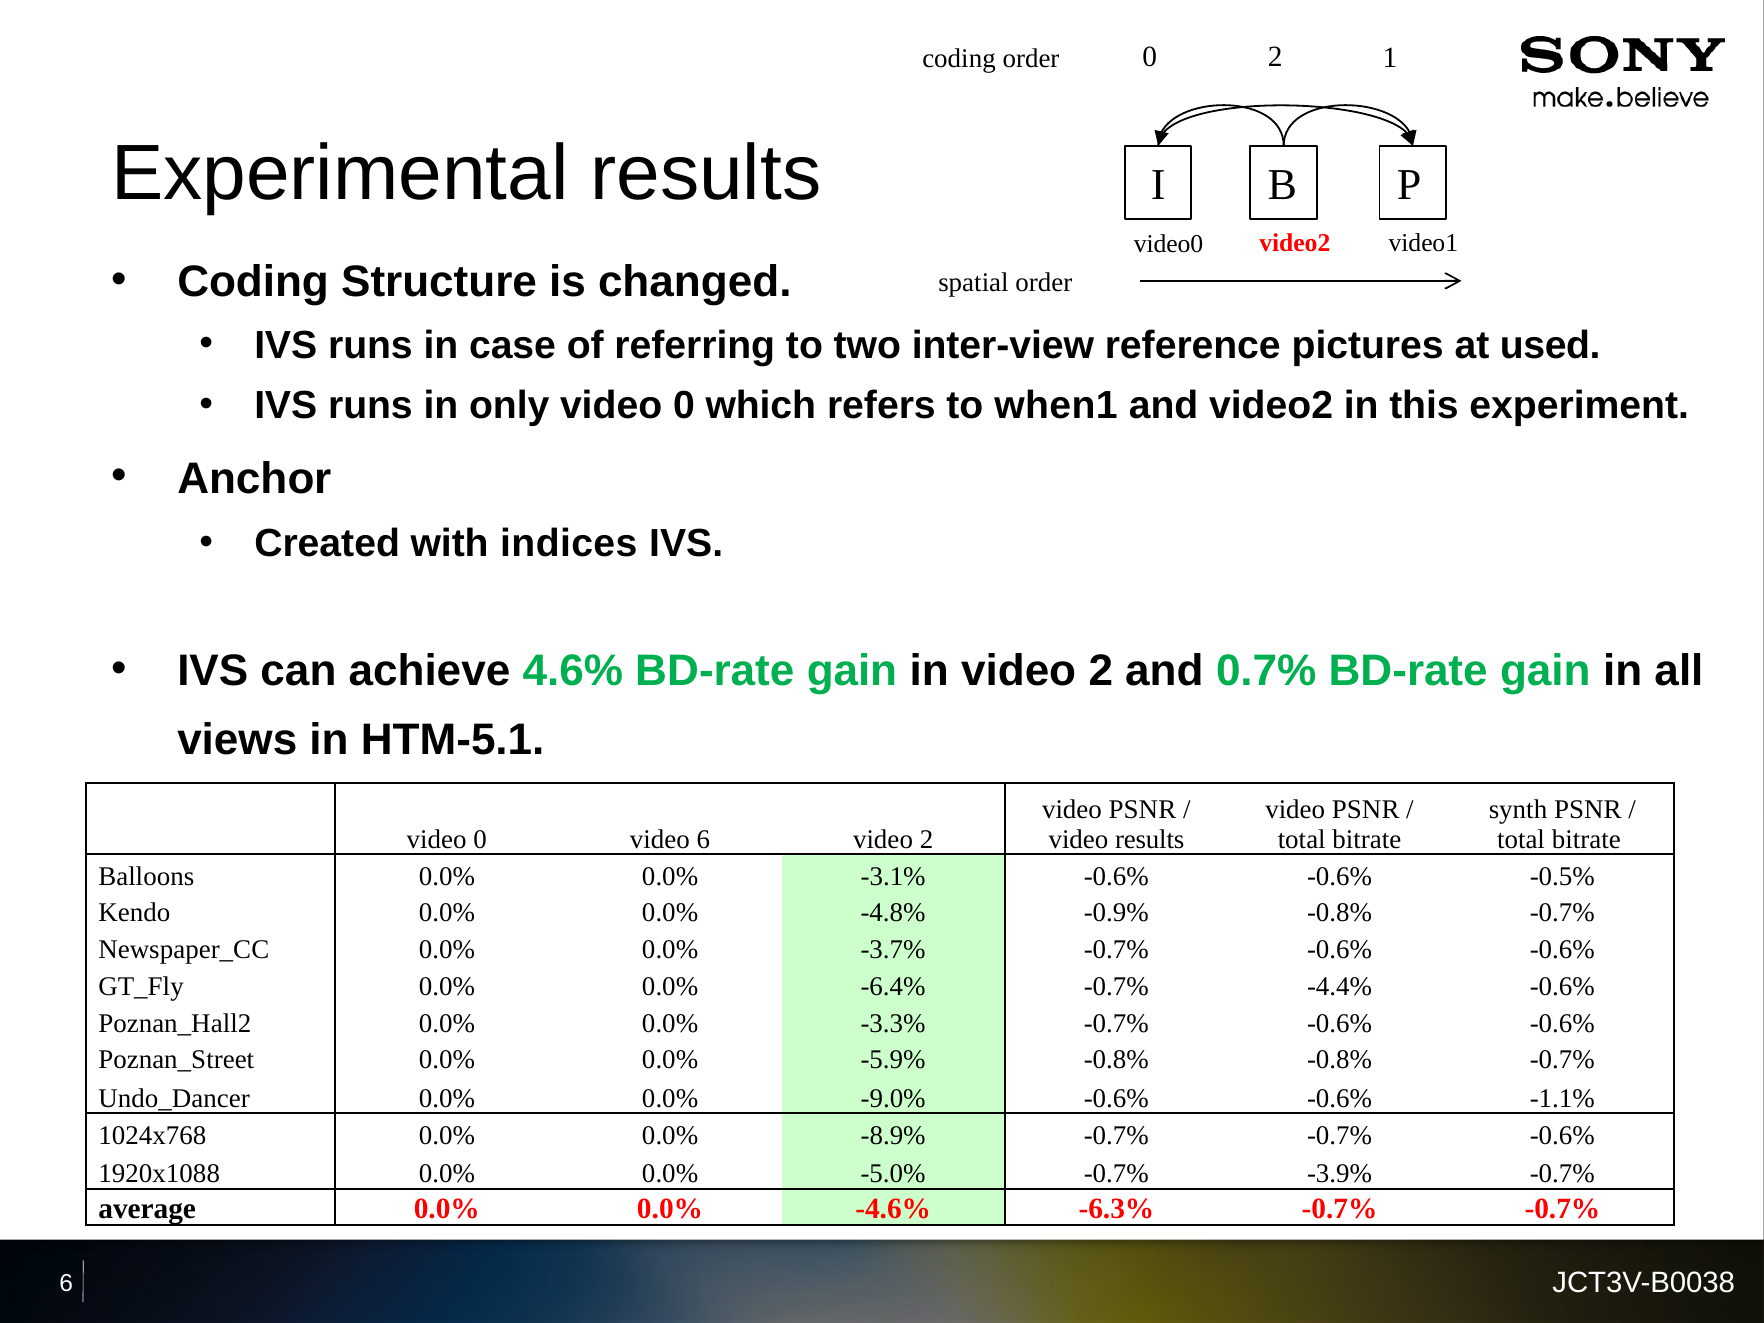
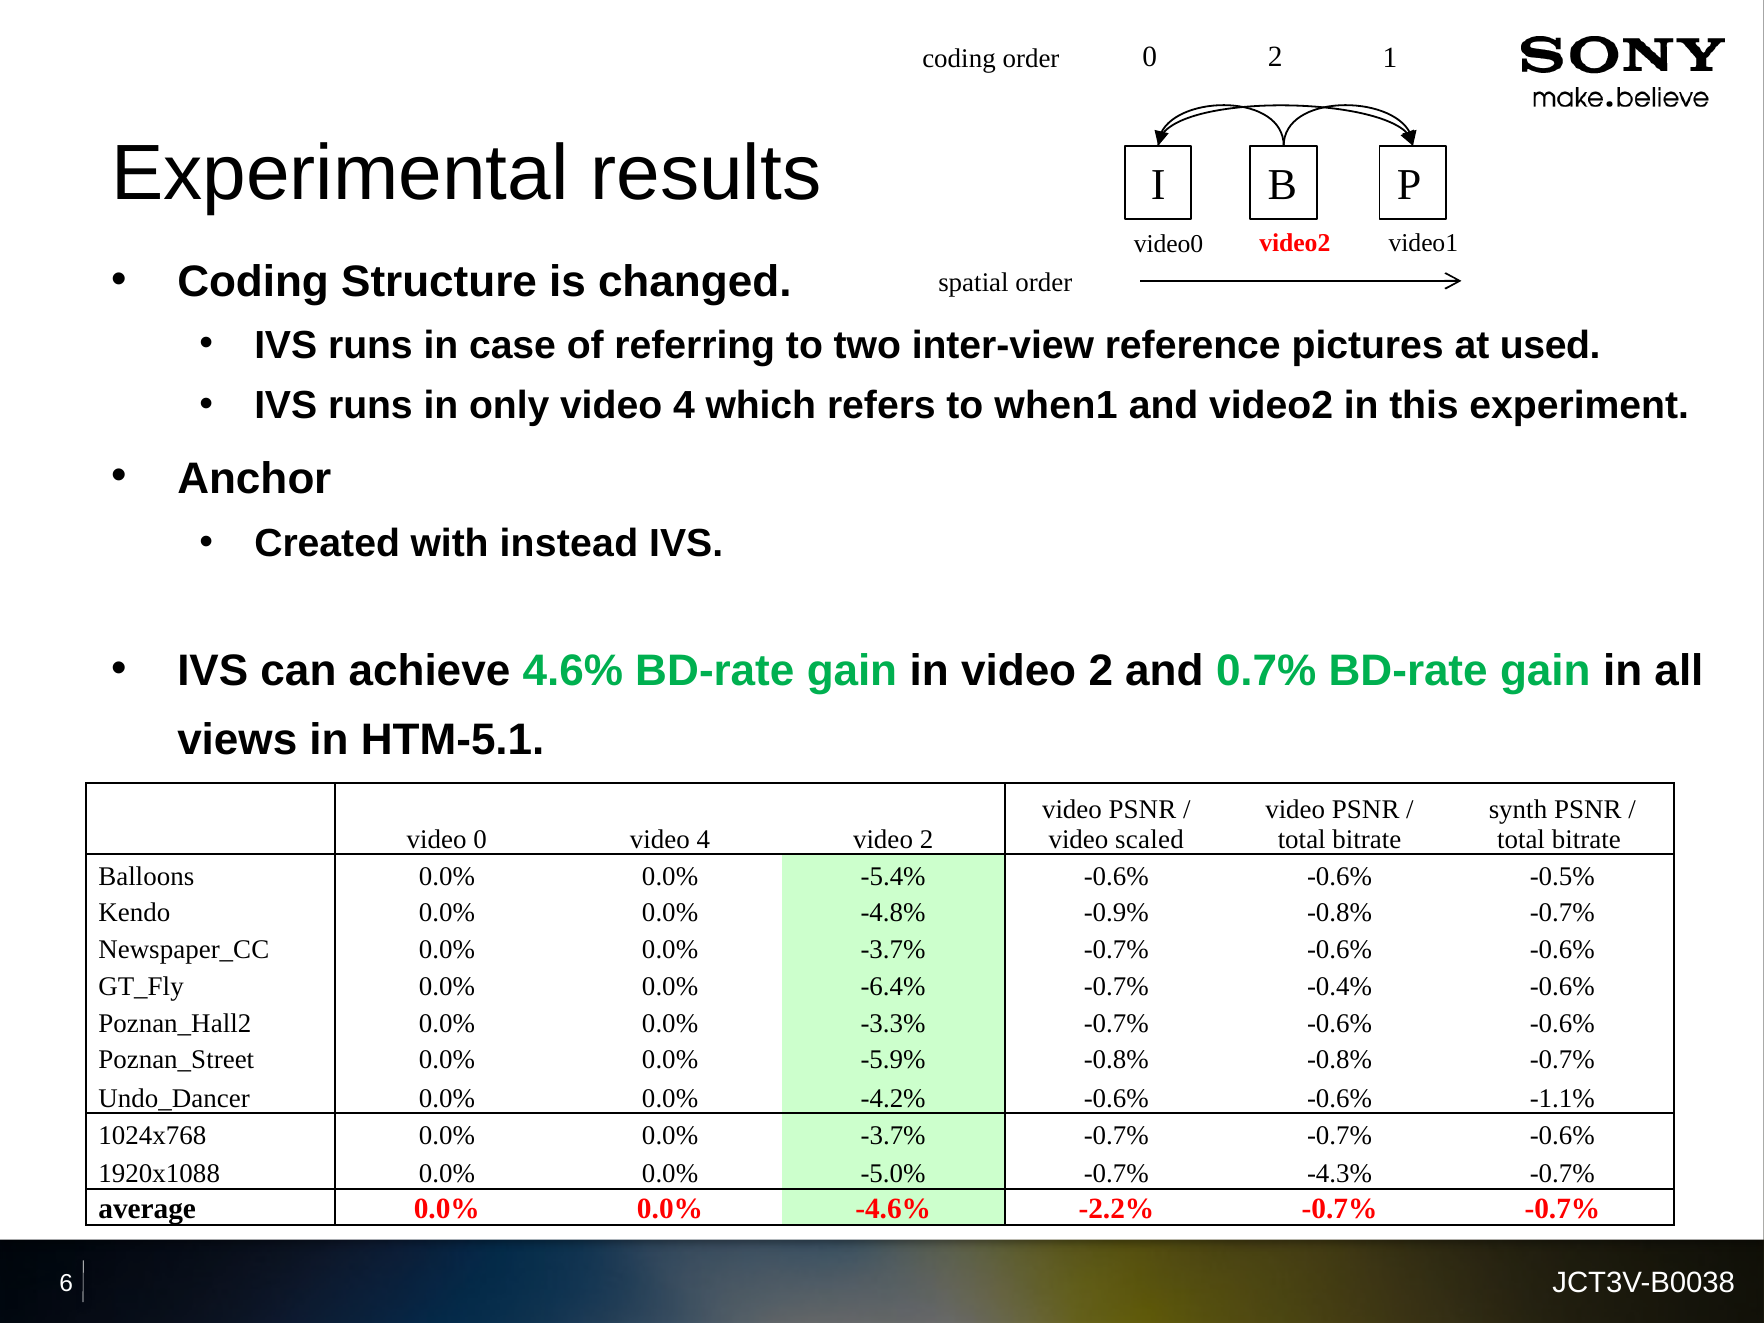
only video 0: 0 -> 4
indices: indices -> instead
0 video 6: 6 -> 4
video results: results -> scaled
-3.1%: -3.1% -> -5.4%
-4.4%: -4.4% -> -0.4%
-9.0%: -9.0% -> -4.2%
1024x768 0.0% 0.0% -8.9%: -8.9% -> -3.7%
-3.9%: -3.9% -> -4.3%
-6.3%: -6.3% -> -2.2%
